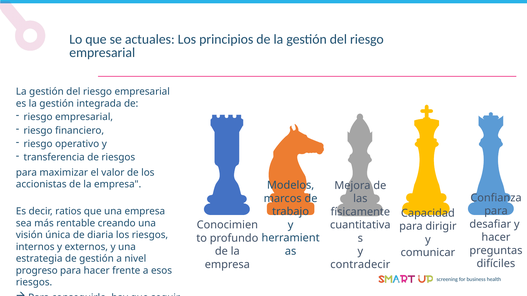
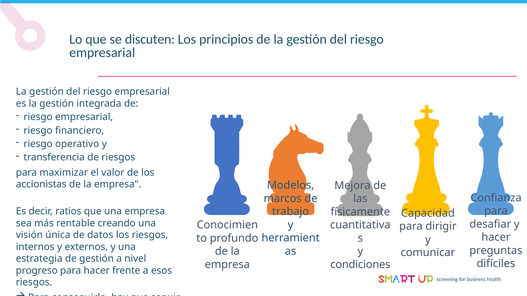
actuales: actuales -> discuten
diaria: diaria -> datos
contradecir: contradecir -> condiciones
